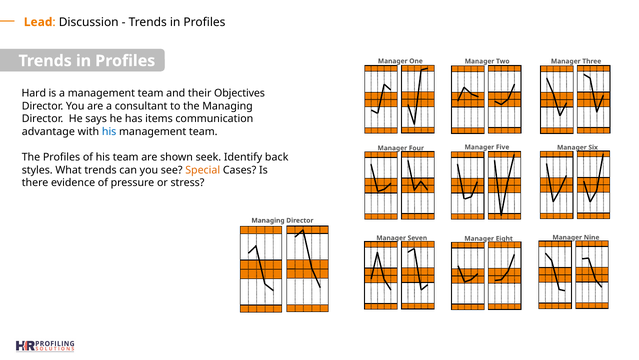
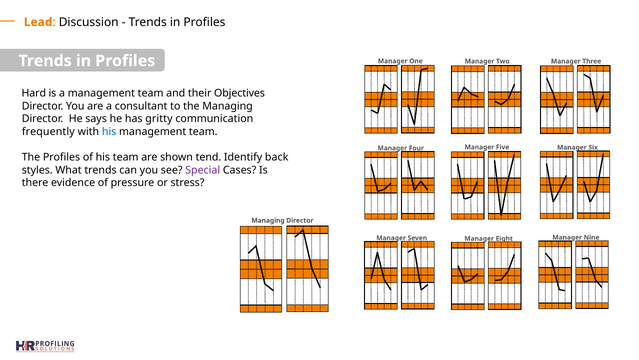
items: items -> gritty
advantage: advantage -> frequently
seek: seek -> tend
Special colour: orange -> purple
